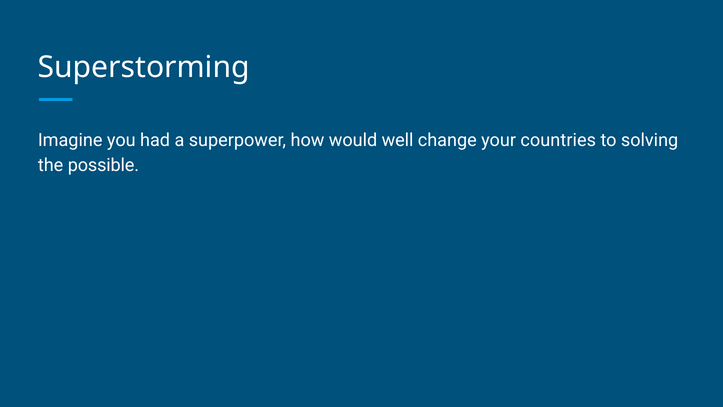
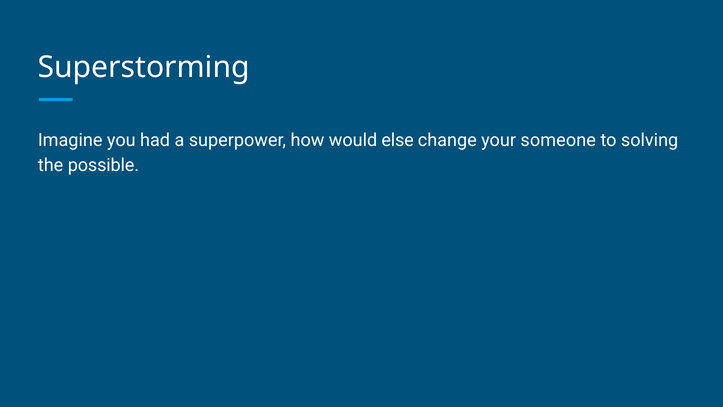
well: well -> else
countries: countries -> someone
